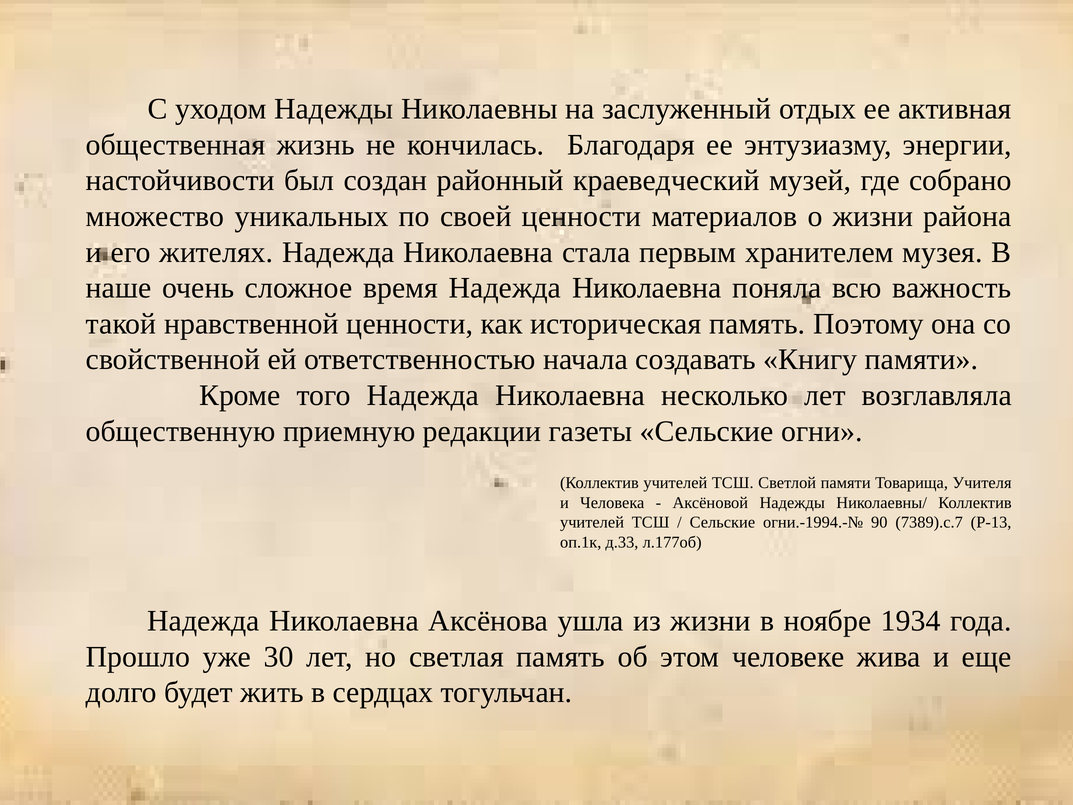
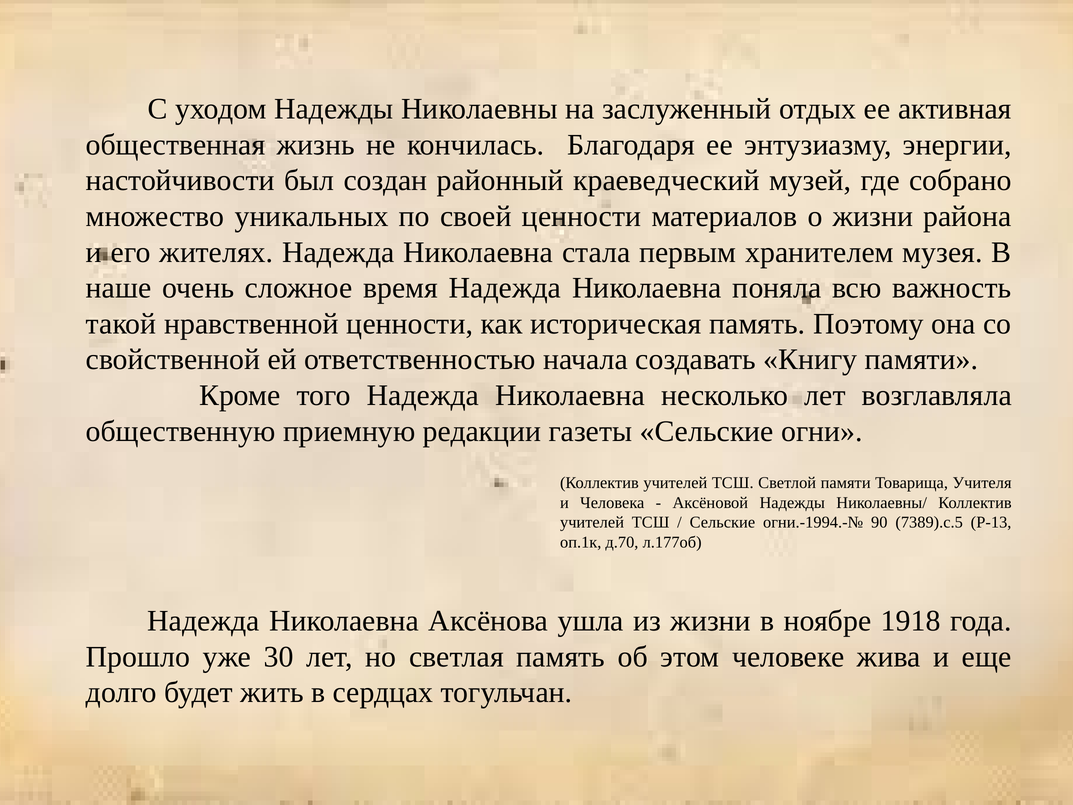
7389).с.7: 7389).с.7 -> 7389).с.5
д.33: д.33 -> д.70
1934: 1934 -> 1918
